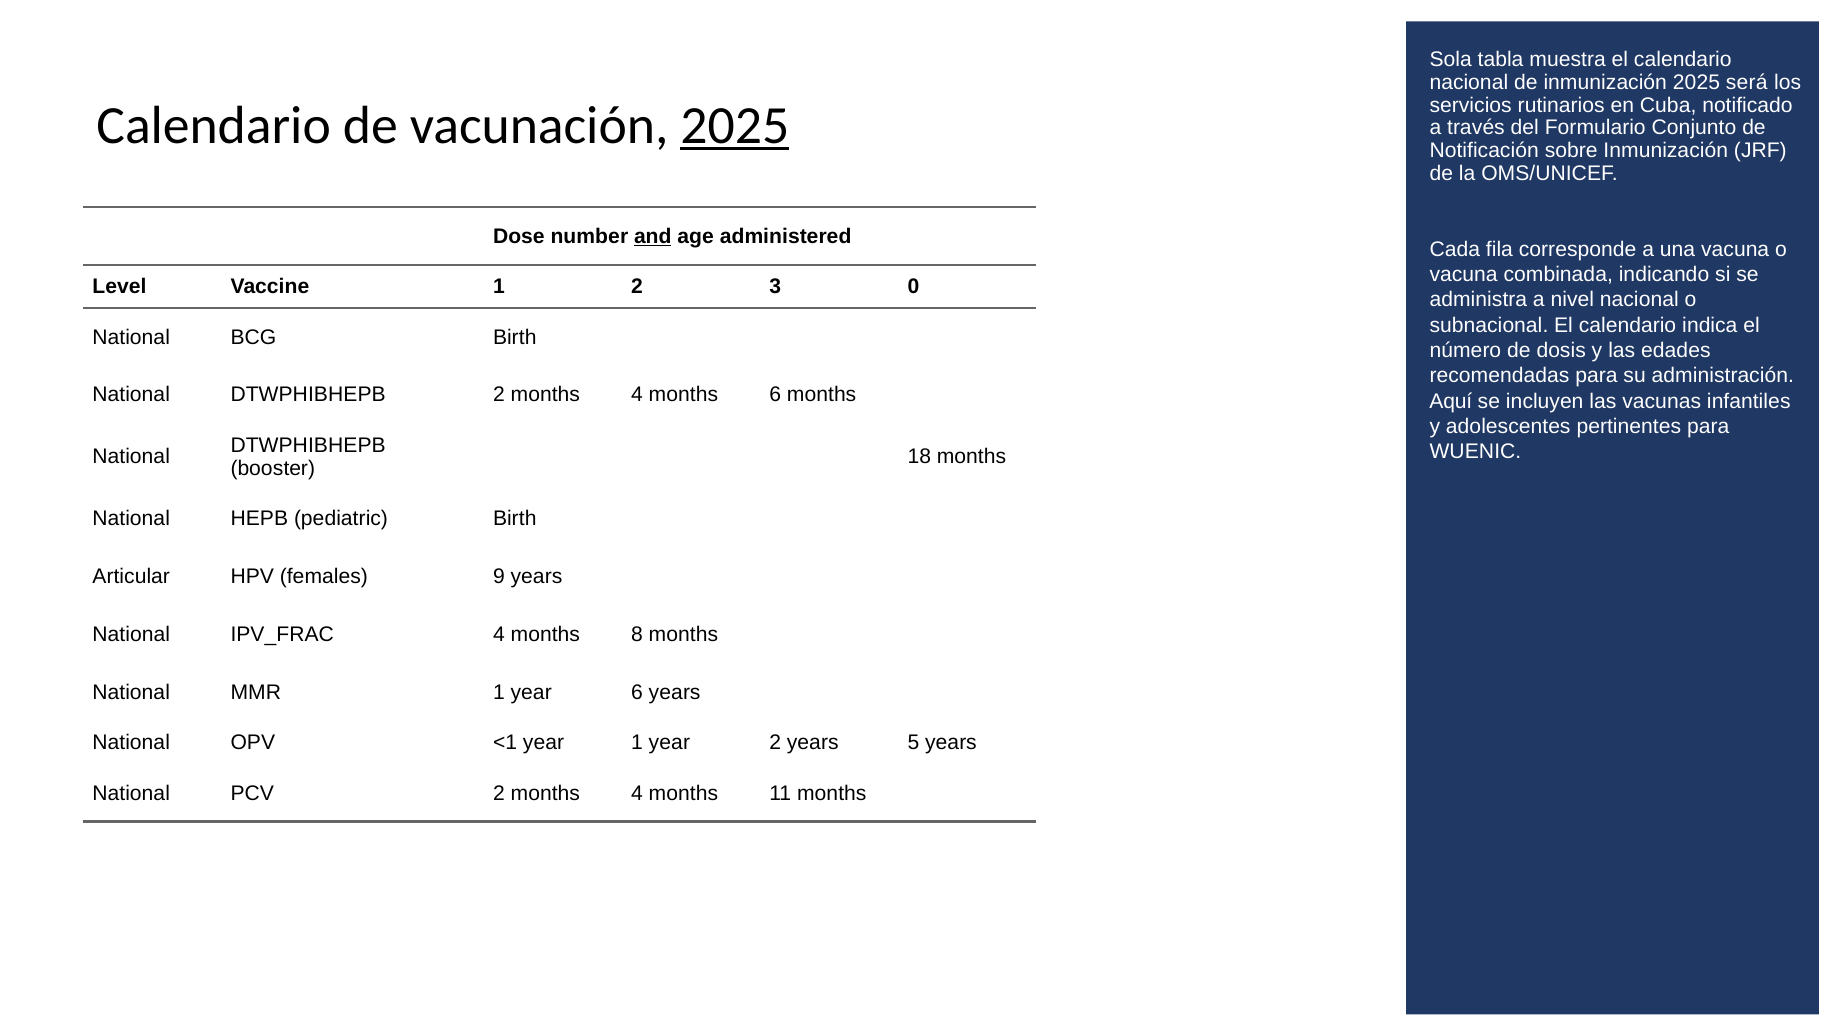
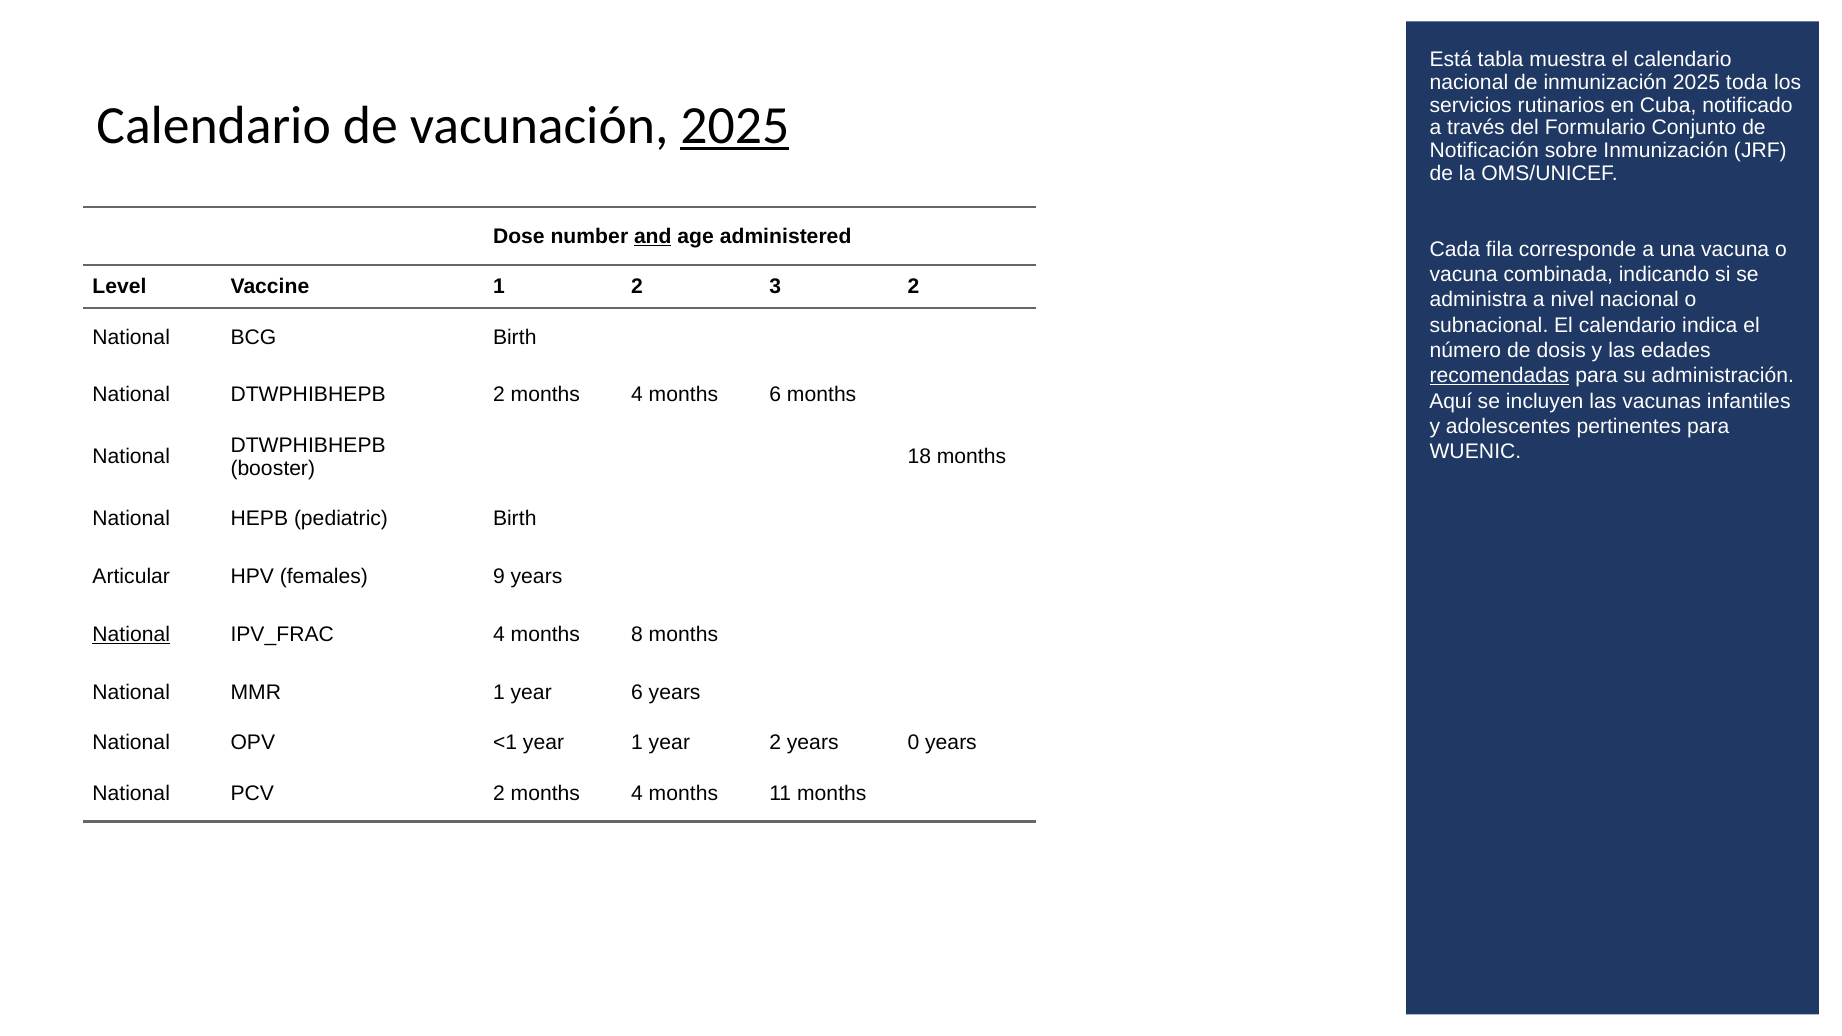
Sola: Sola -> Está
será: será -> toda
3 0: 0 -> 2
recomendadas underline: none -> present
National at (131, 635) underline: none -> present
5: 5 -> 0
